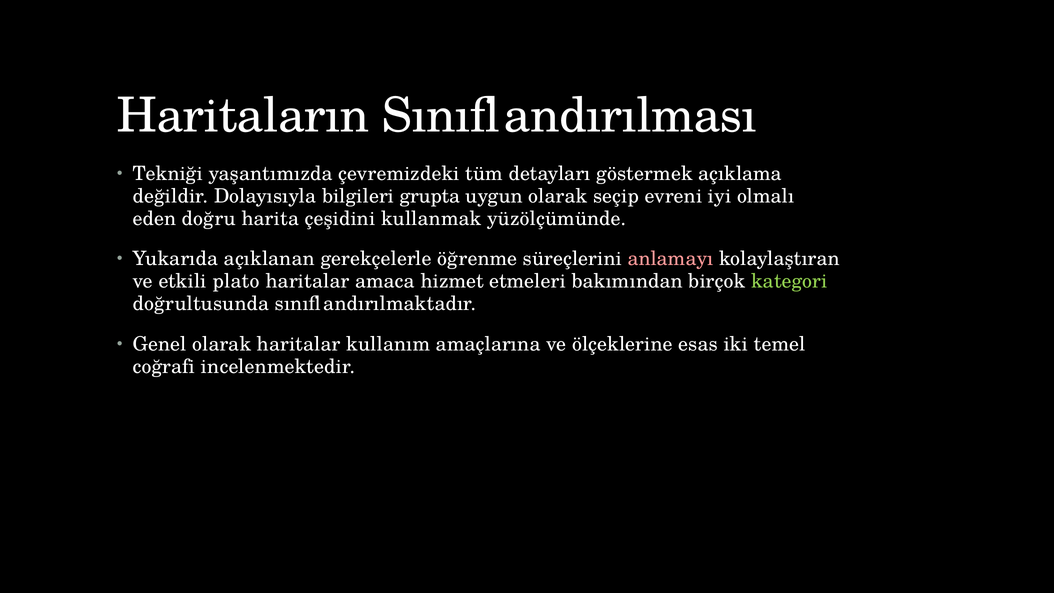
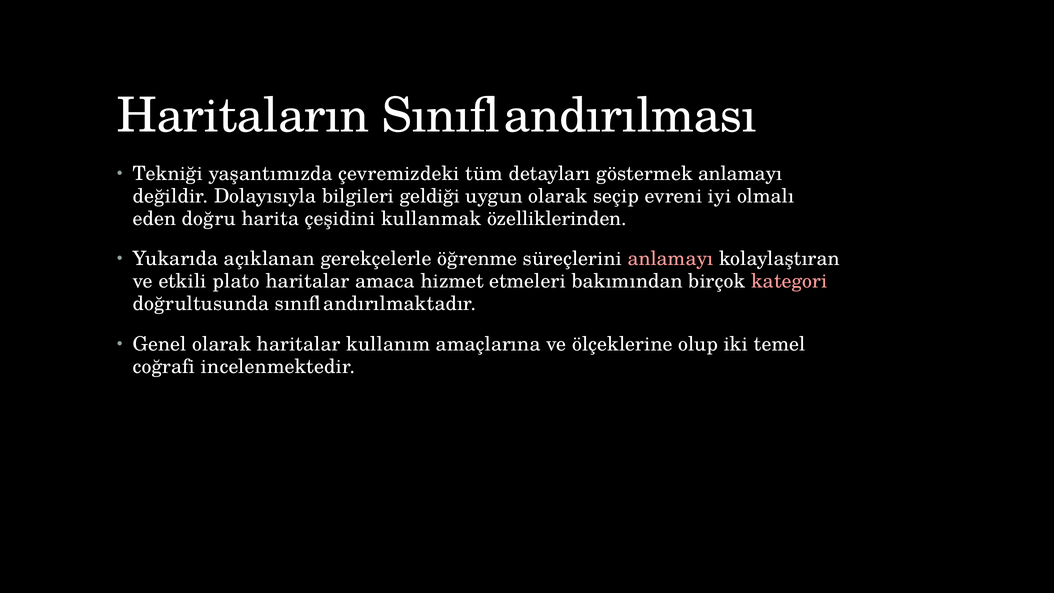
göstermek açıklama: açıklama -> anlamayı
grupta: grupta -> geldiği
yüzölçümünde: yüzölçümünde -> özelliklerinden
kategori colour: light green -> pink
esas: esas -> olup
